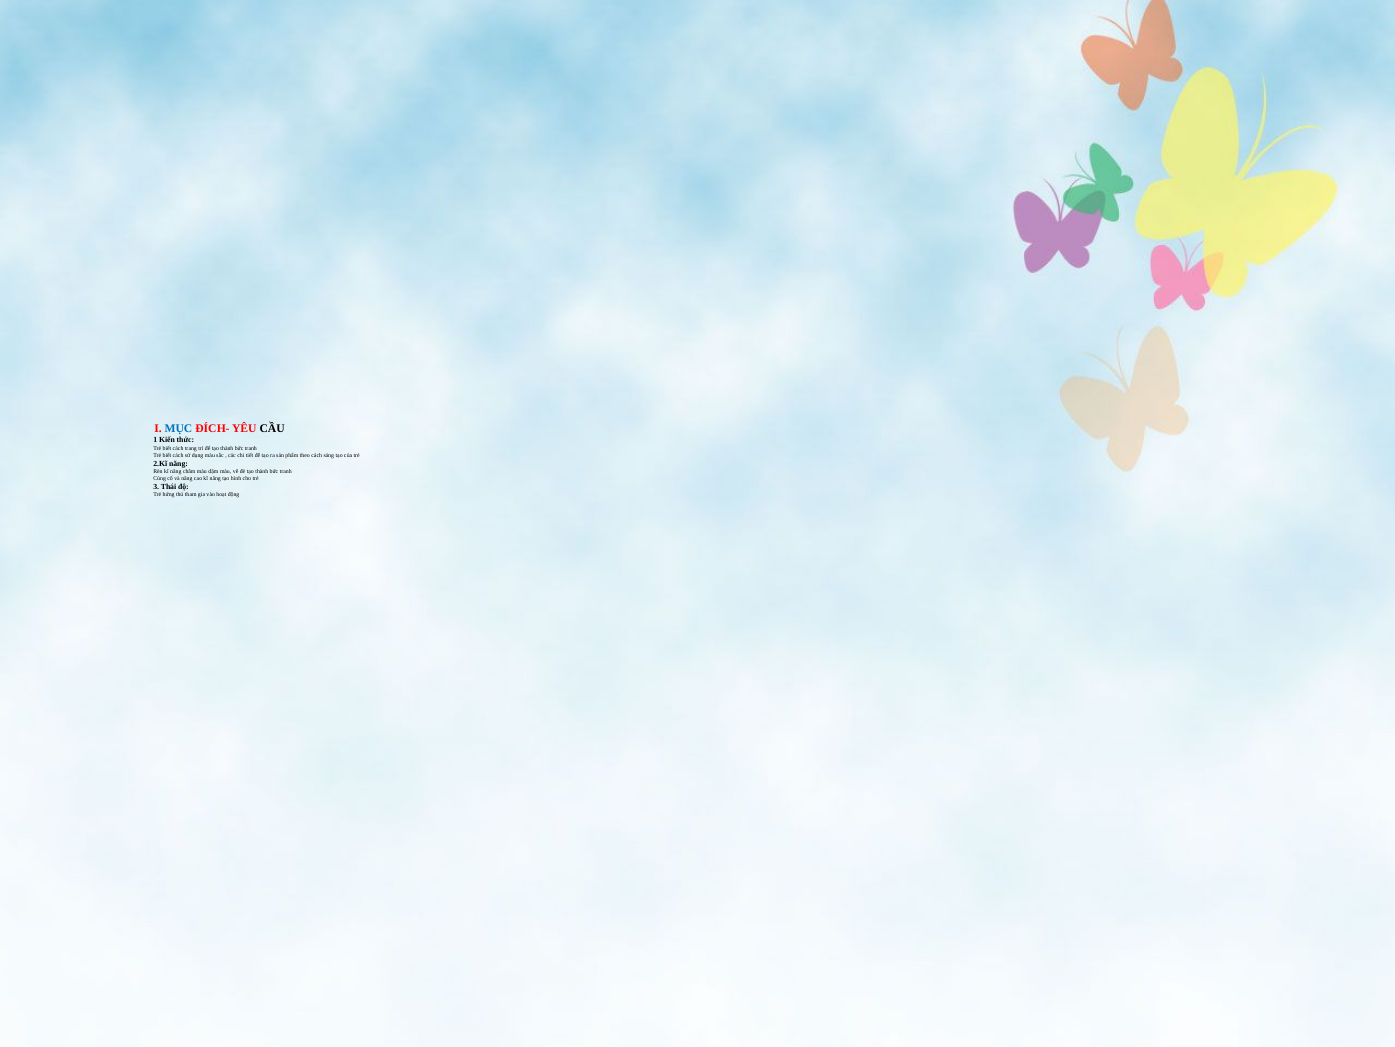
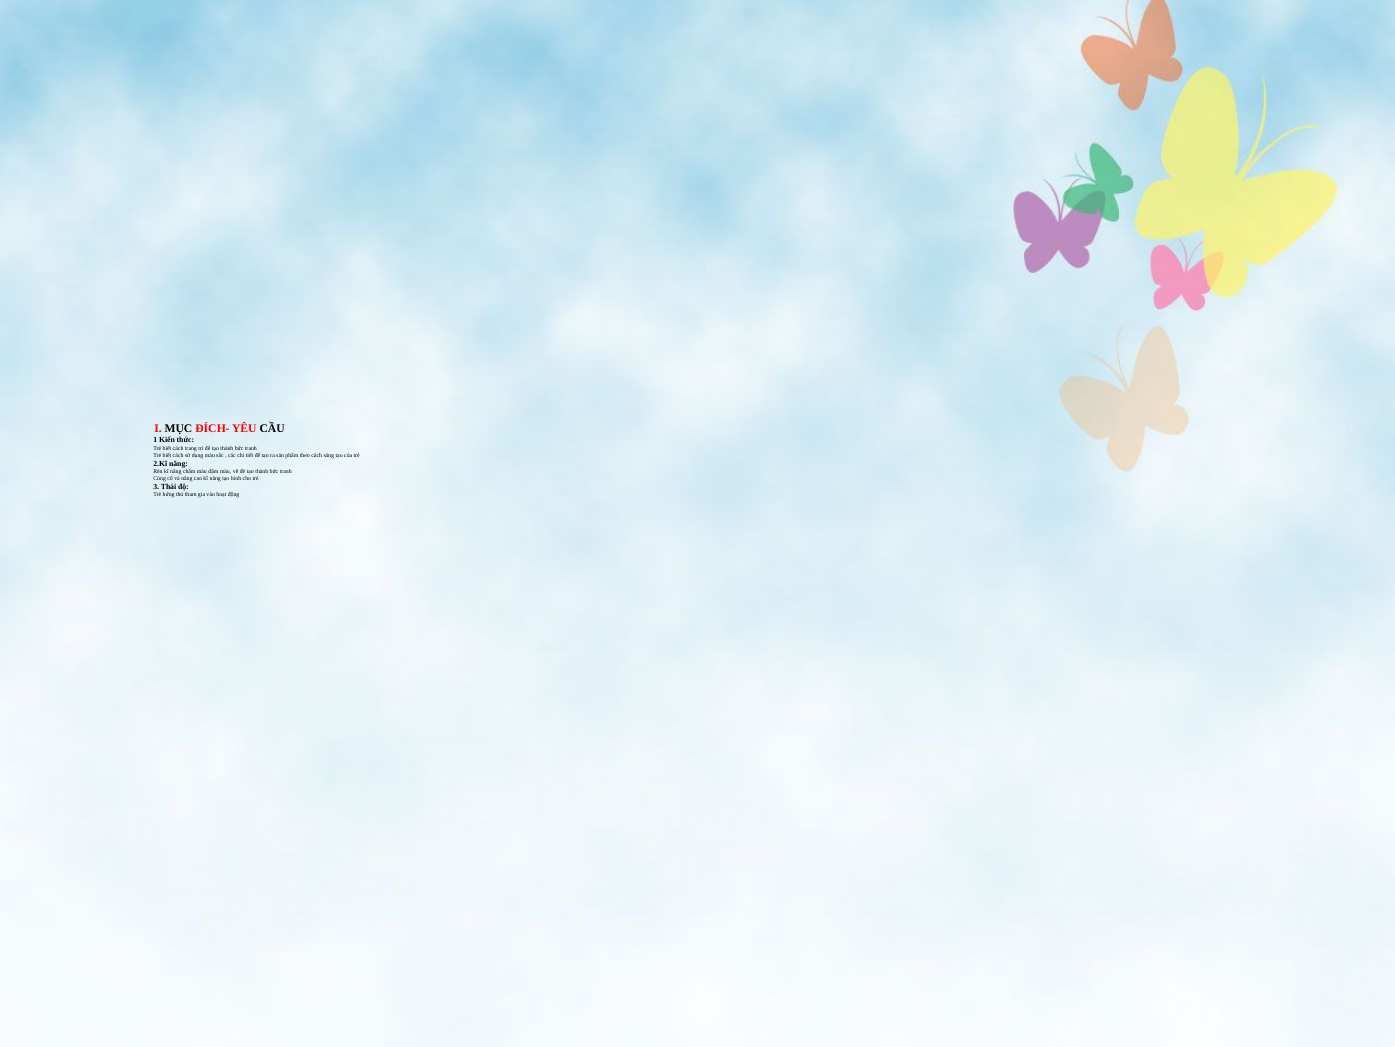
MỤC colour: blue -> black
